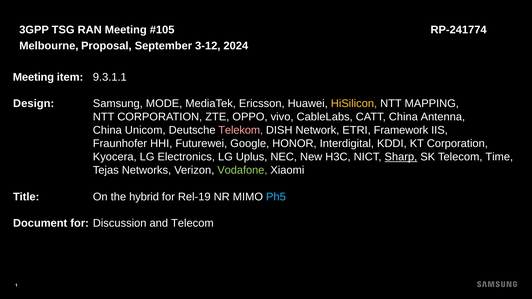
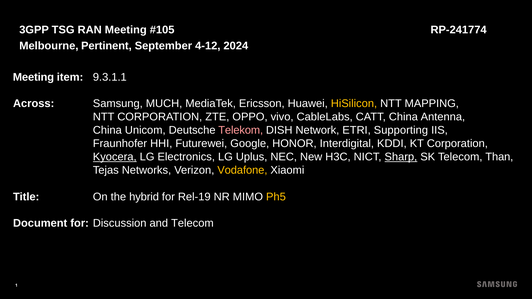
Proposal: Proposal -> Pertinent
3-12: 3-12 -> 4-12
Design: Design -> Across
MODE: MODE -> MUCH
Framework: Framework -> Supporting
Kyocera underline: none -> present
Time: Time -> Than
Vodafone colour: light green -> yellow
Ph5 colour: light blue -> yellow
